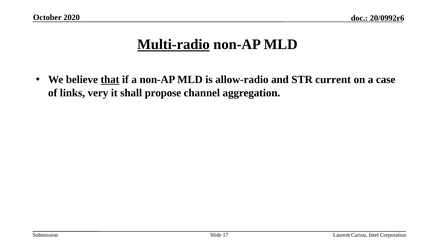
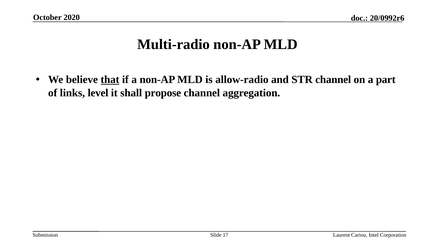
Multi-radio underline: present -> none
STR current: current -> channel
case: case -> part
very: very -> level
